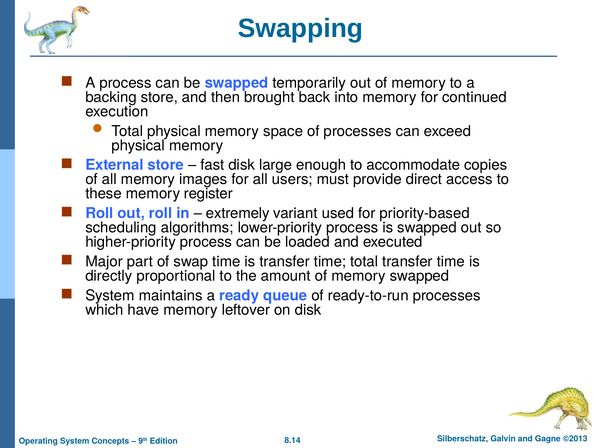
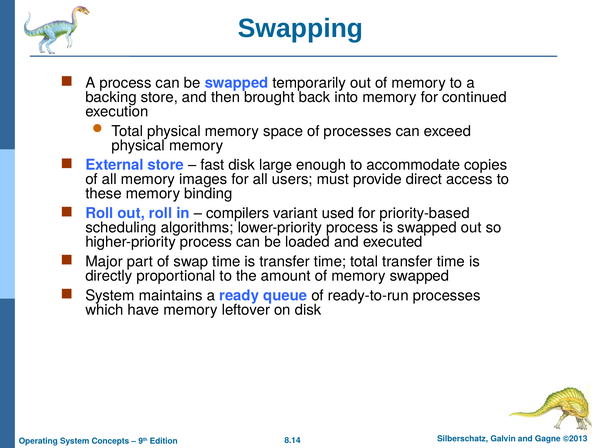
register: register -> binding
extremely: extremely -> compilers
